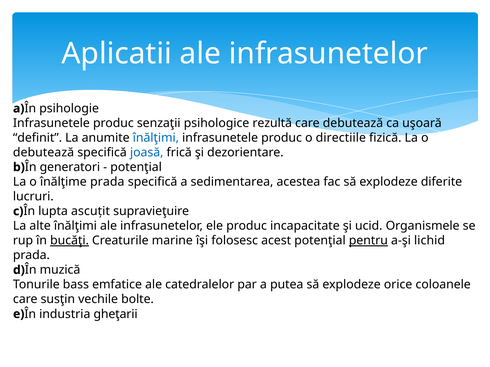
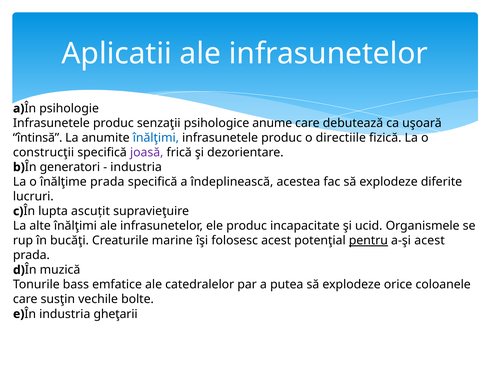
rezultă: rezultă -> anume
definit: definit -> întinsă
debutează at (44, 153): debutează -> construcţii
joasă colour: blue -> purple
potenţial at (136, 167): potenţial -> industria
sedimentarea: sedimentarea -> îndeplinească
bucăţi underline: present -> none
a-şi lichid: lichid -> acest
